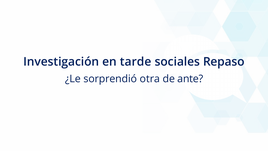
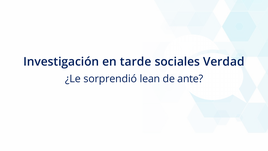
Repaso: Repaso -> Verdad
otra: otra -> lean
